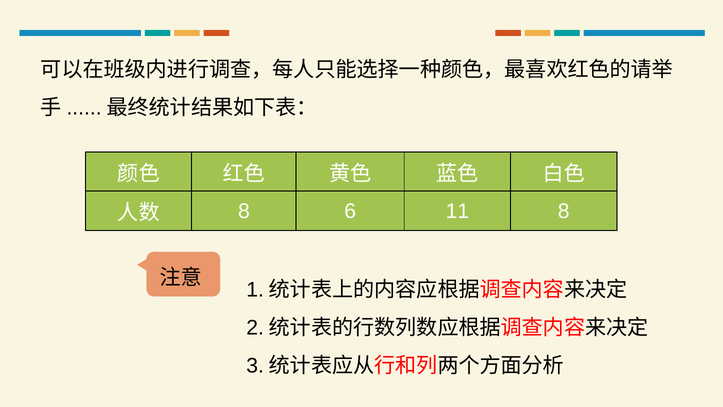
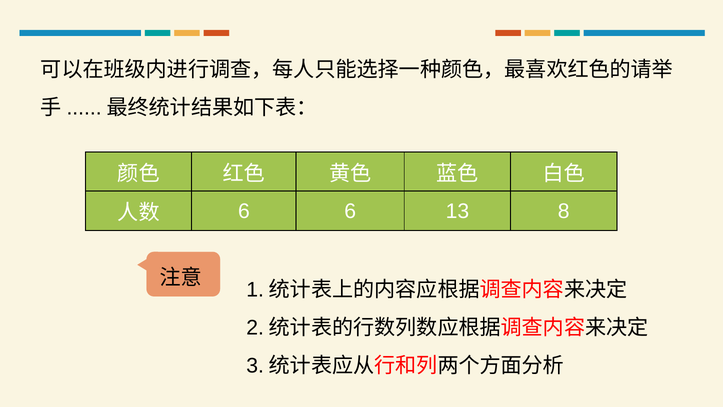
8 at (244, 211): 8 -> 6
11: 11 -> 13
